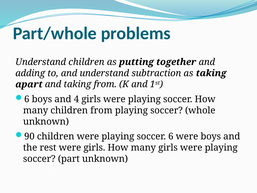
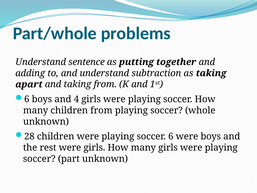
Understand children: children -> sentence
90: 90 -> 28
